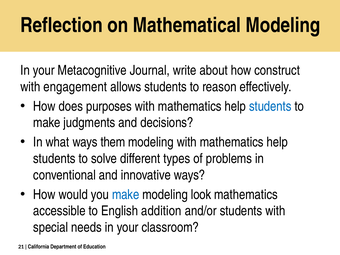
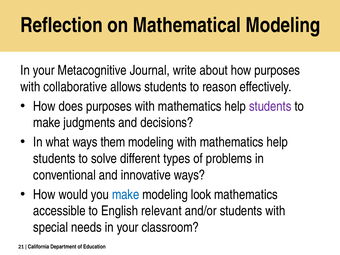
how construct: construct -> purposes
engagement: engagement -> collaborative
students at (270, 106) colour: blue -> purple
addition: addition -> relevant
